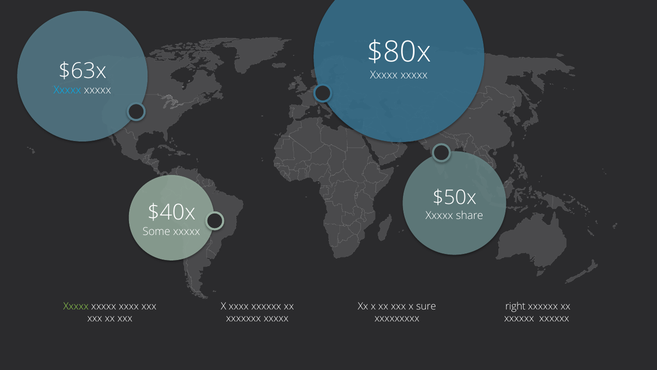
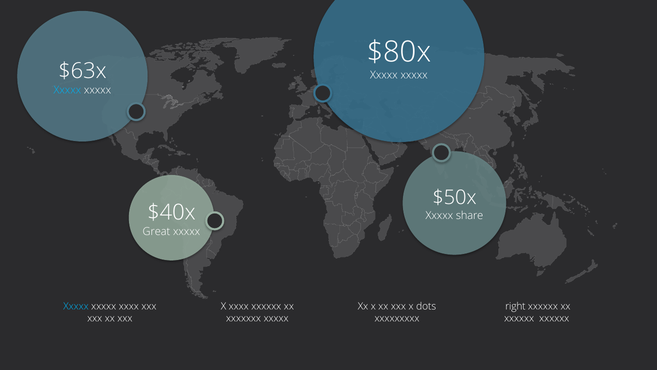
Some: Some -> Great
Xxxxx at (76, 306) colour: light green -> light blue
sure: sure -> dots
